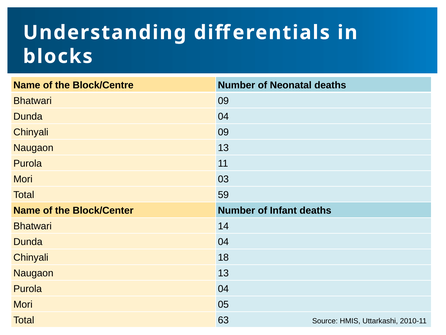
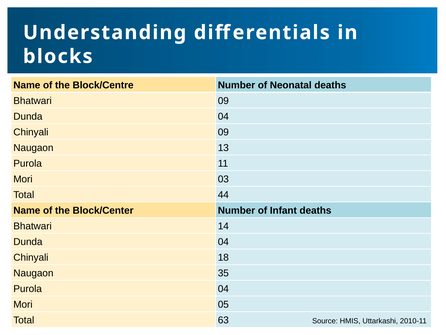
59: 59 -> 44
13 at (223, 273): 13 -> 35
